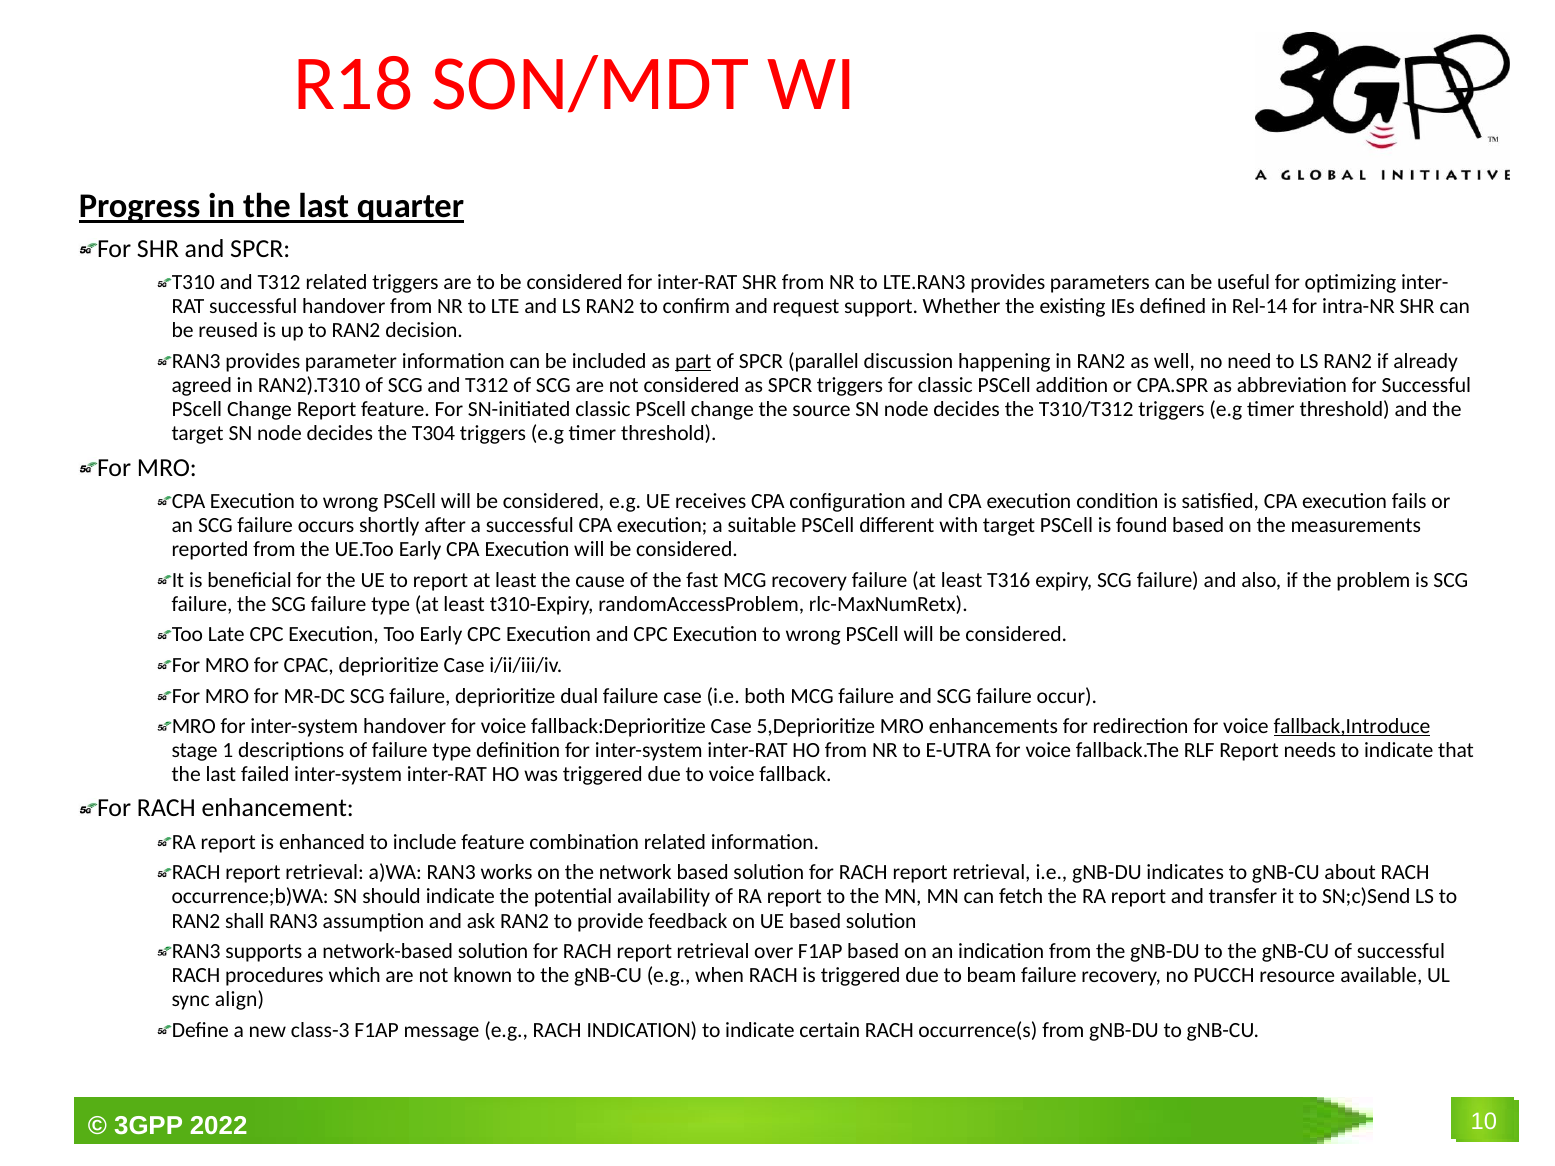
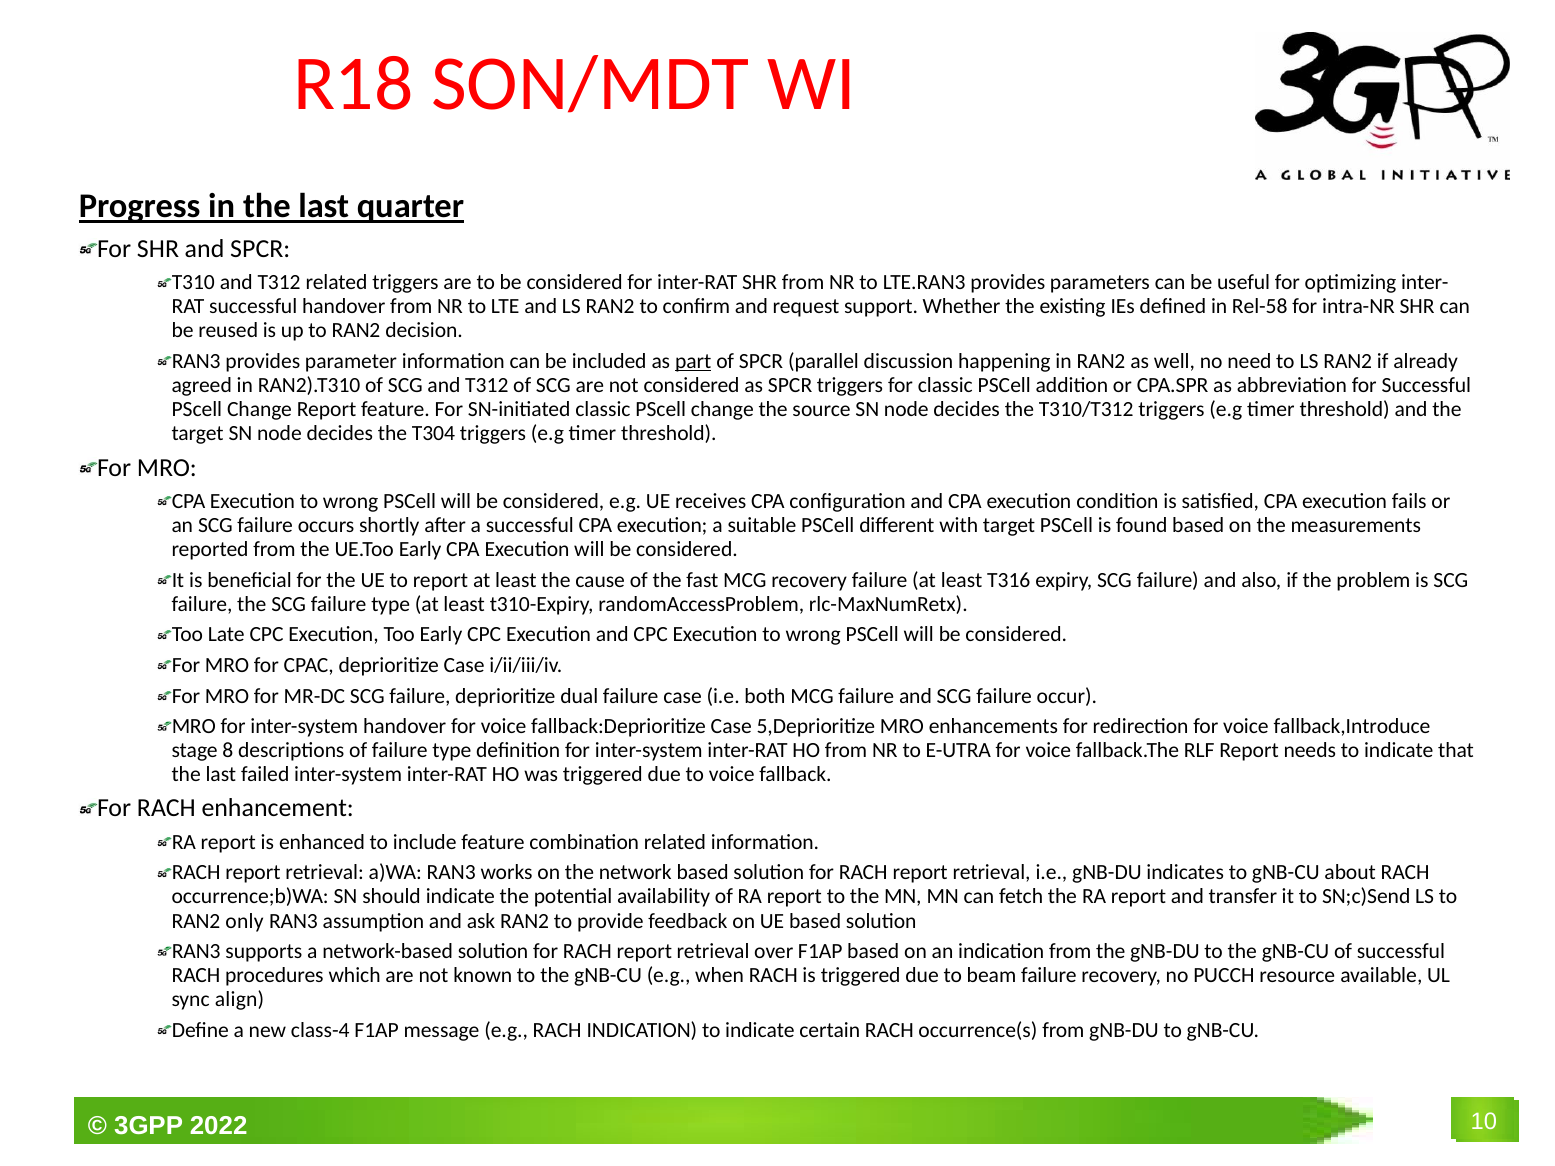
Rel-14: Rel-14 -> Rel-58
fallback,Introduce underline: present -> none
1: 1 -> 8
shall: shall -> only
class-3: class-3 -> class-4
